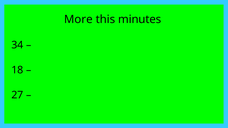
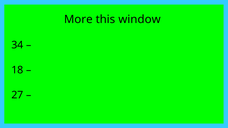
minutes: minutes -> window
